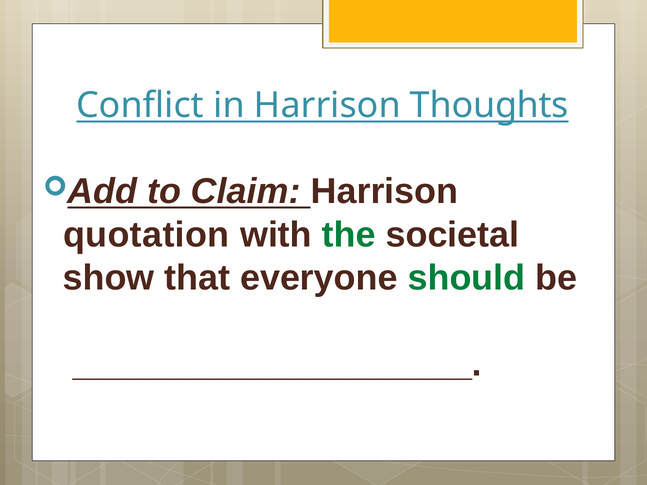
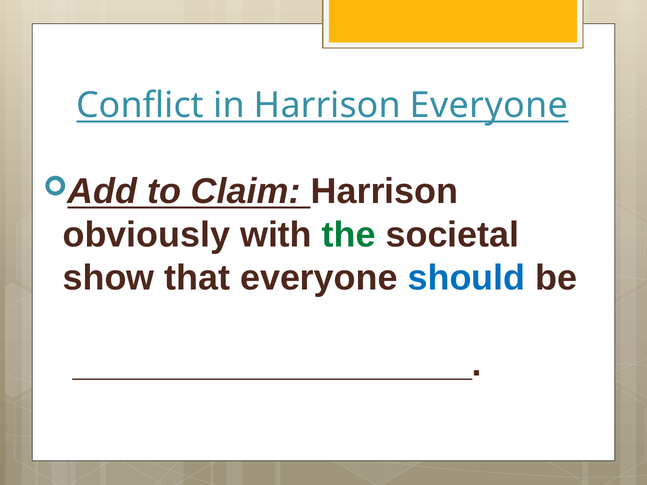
Harrison Thoughts: Thoughts -> Everyone
quotation: quotation -> obviously
should colour: green -> blue
